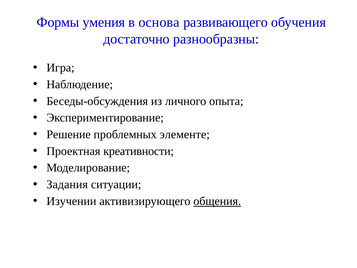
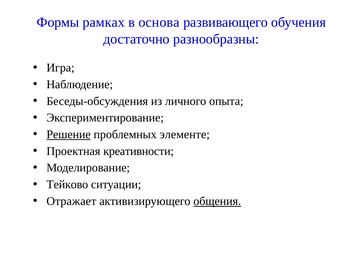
умения: умения -> рамках
Решение underline: none -> present
Задания: Задания -> Тейково
Изучении: Изучении -> Отражает
